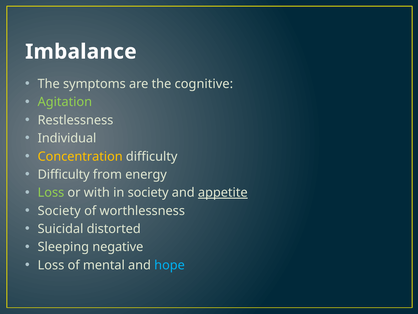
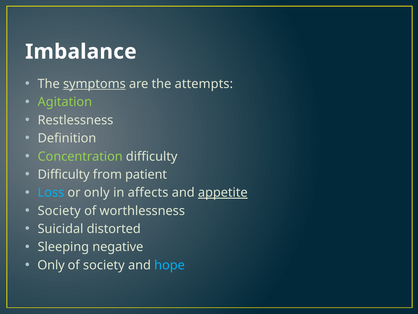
symptoms underline: none -> present
cognitive: cognitive -> attempts
Individual: Individual -> Definition
Concentration colour: yellow -> light green
energy: energy -> patient
Loss at (51, 192) colour: light green -> light blue
or with: with -> only
in society: society -> affects
Loss at (51, 265): Loss -> Only
of mental: mental -> society
